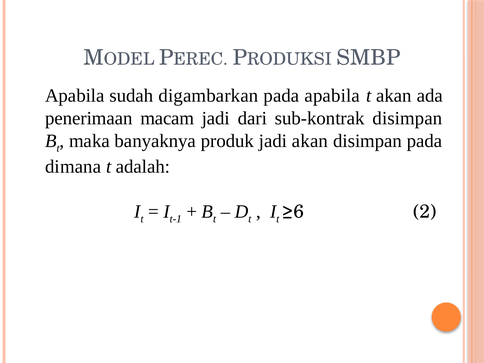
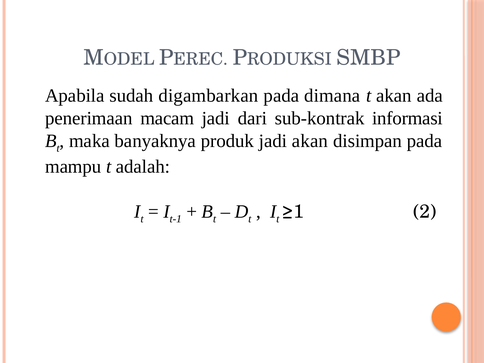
pada apabila: apabila -> dimana
sub-kontrak disimpan: disimpan -> informasi
dimana: dimana -> mampu
≥6: ≥6 -> ≥1
